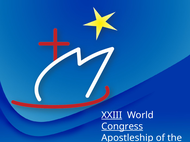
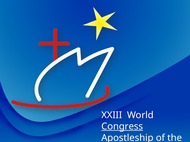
XXIII underline: present -> none
